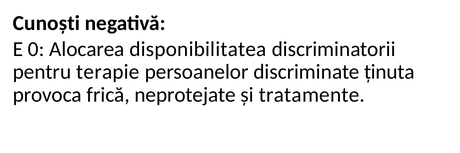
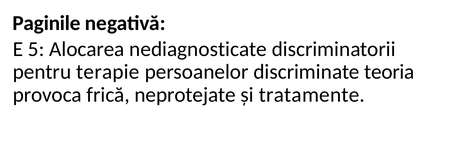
Cunoști: Cunoști -> Paginile
0: 0 -> 5
disponibilitatea: disponibilitatea -> nediagnosticate
ținuta: ținuta -> teoria
